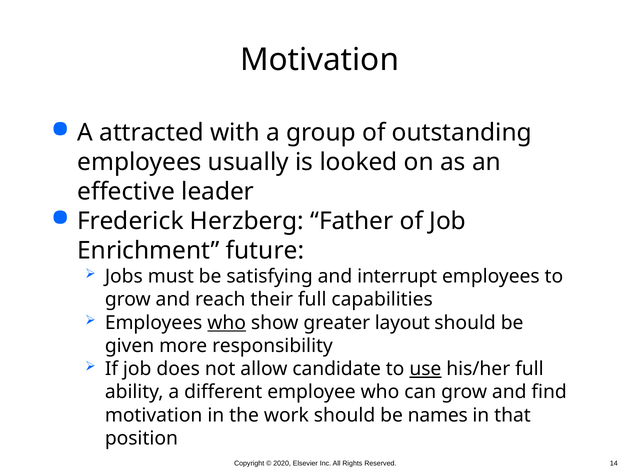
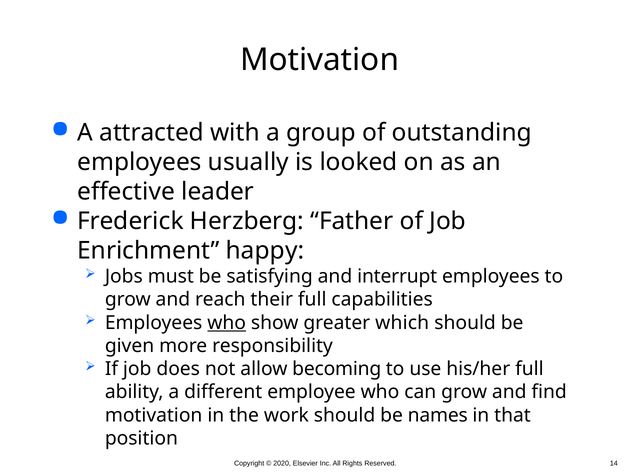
future: future -> happy
layout: layout -> which
candidate: candidate -> becoming
use underline: present -> none
